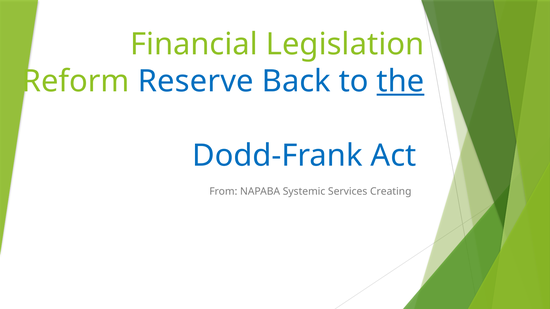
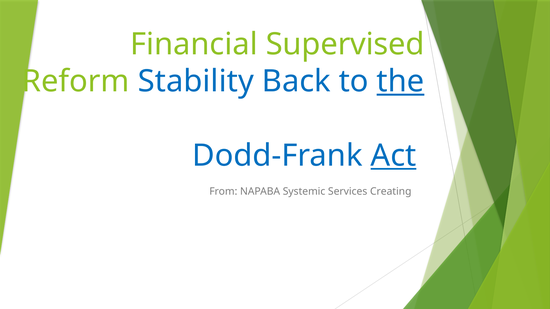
Legislation: Legislation -> Supervised
Reserve: Reserve -> Stability
Act underline: none -> present
